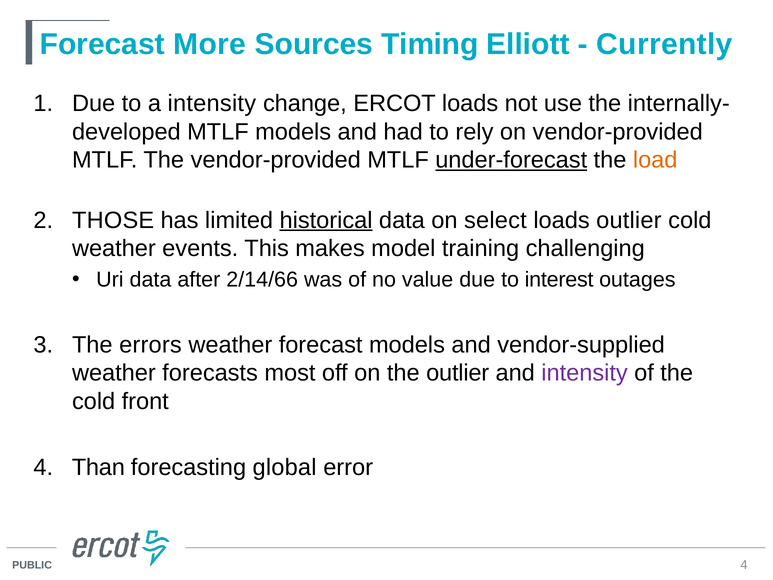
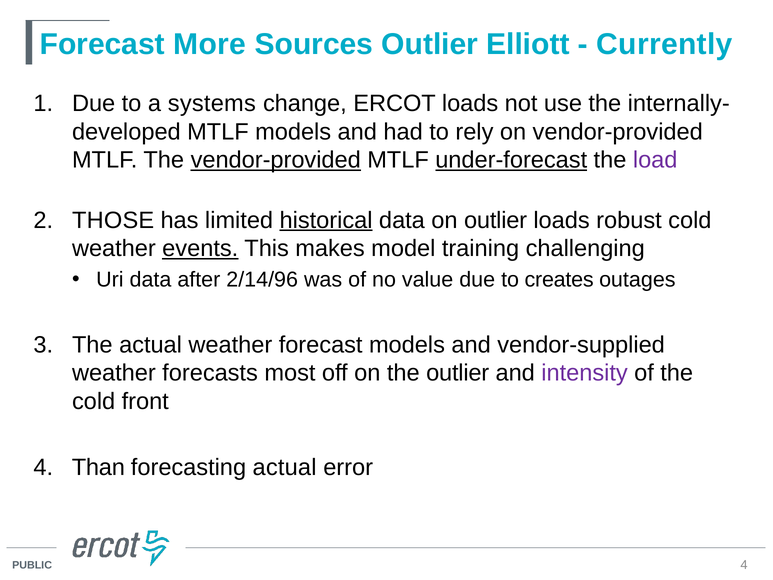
Sources Timing: Timing -> Outlier
a intensity: intensity -> systems
vendor-provided at (276, 160) underline: none -> present
load colour: orange -> purple
on select: select -> outlier
loads outlier: outlier -> robust
events underline: none -> present
2/14/66: 2/14/66 -> 2/14/96
interest: interest -> creates
The errors: errors -> actual
forecasting global: global -> actual
